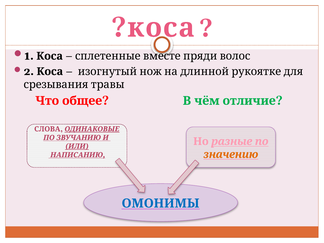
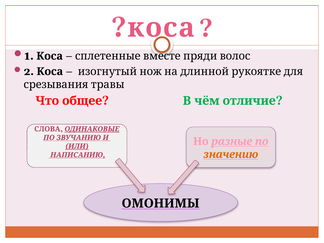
ОМОНИМЫ colour: blue -> black
